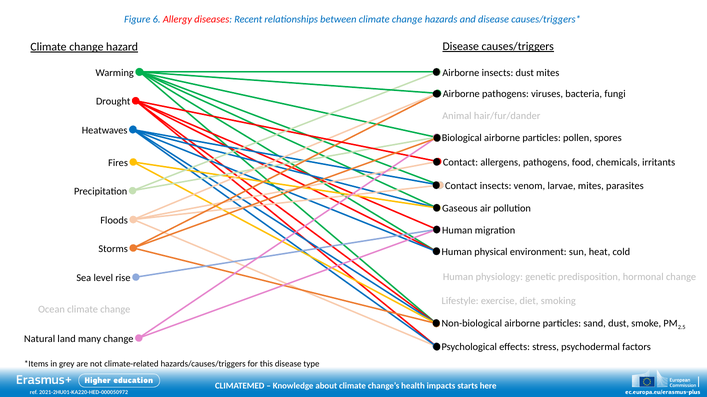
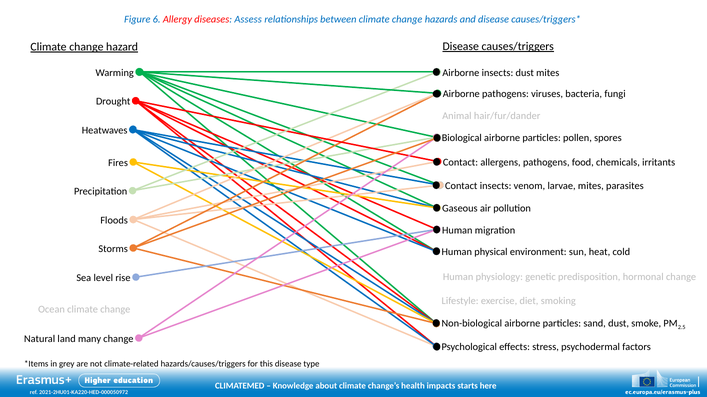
Recent: Recent -> Assess
